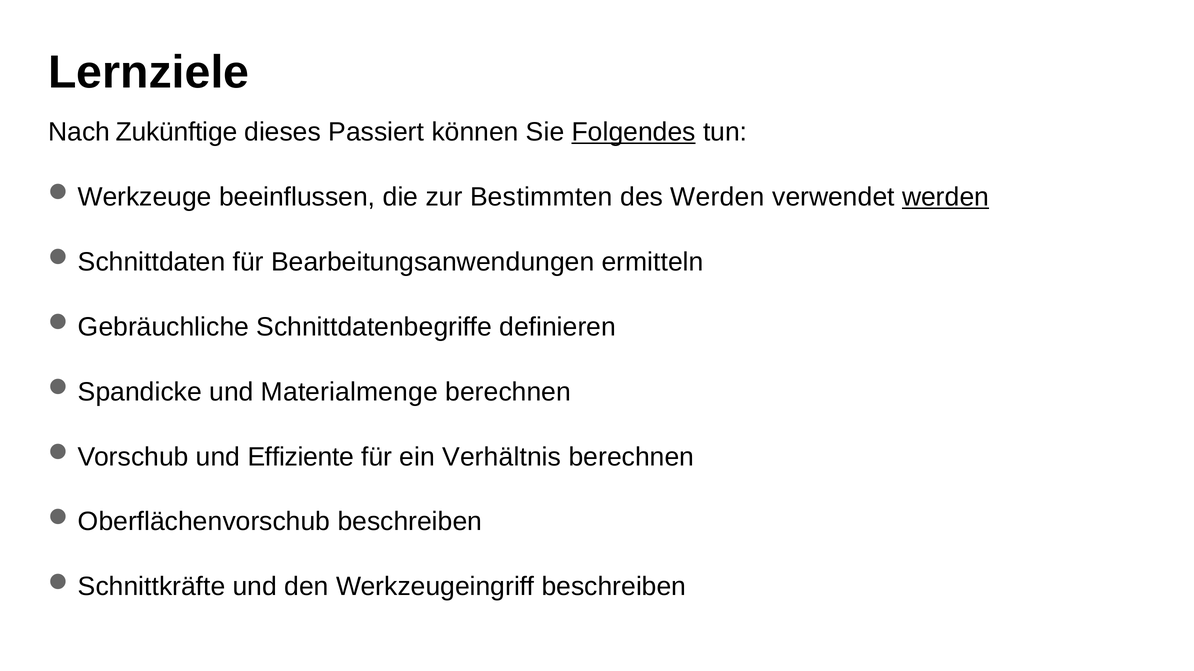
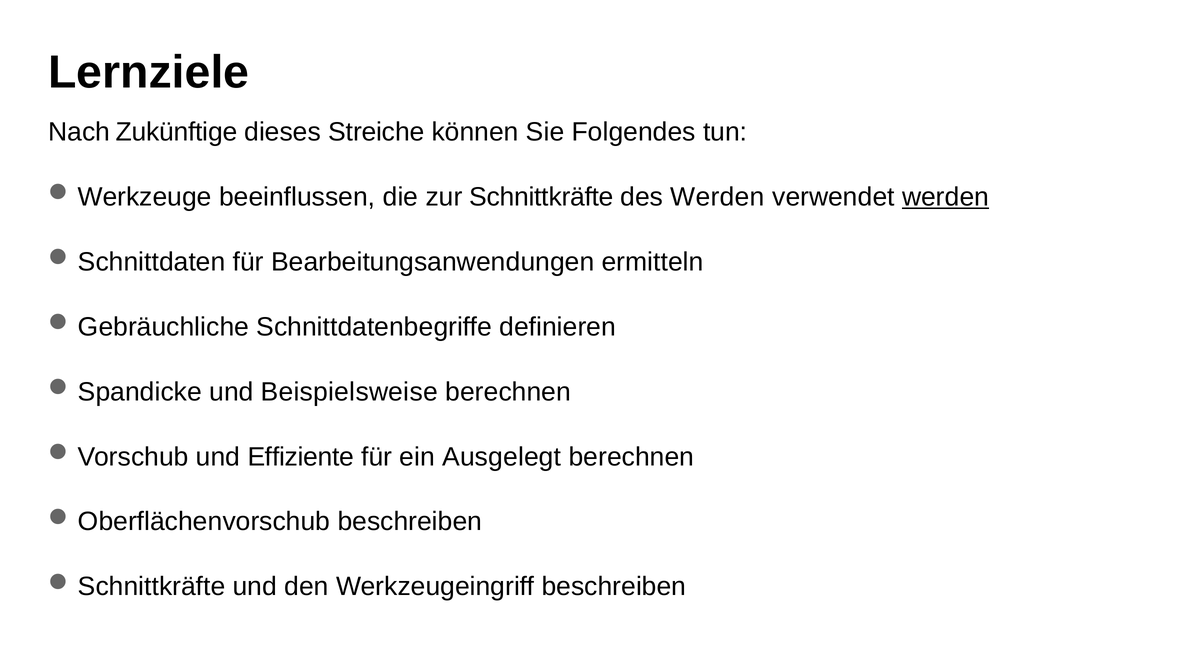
Passiert: Passiert -> Streiche
Folgendes underline: present -> none
Bestimmten: Bestimmten -> Schnittkräfte
Materialmenge: Materialmenge -> Beispielsweise
Verhältnis: Verhältnis -> Ausgelegt
